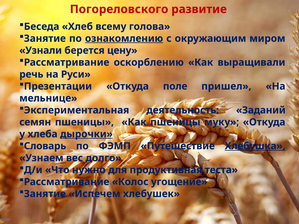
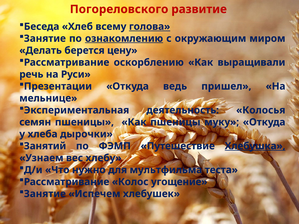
голова underline: none -> present
Узнали: Узнали -> Делать
поле: поле -> ведь
Заданий: Заданий -> Колосья
дырочки underline: present -> none
Словарь: Словарь -> Занятий
долго: долго -> хлебу
продуктивная: продуктивная -> мультфильма
